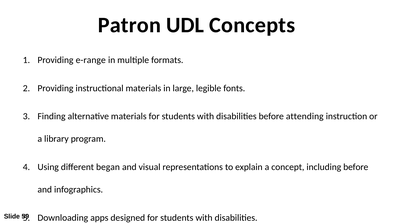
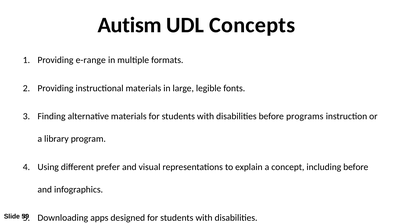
Patron: Patron -> Autism
attending: attending -> programs
began: began -> prefer
